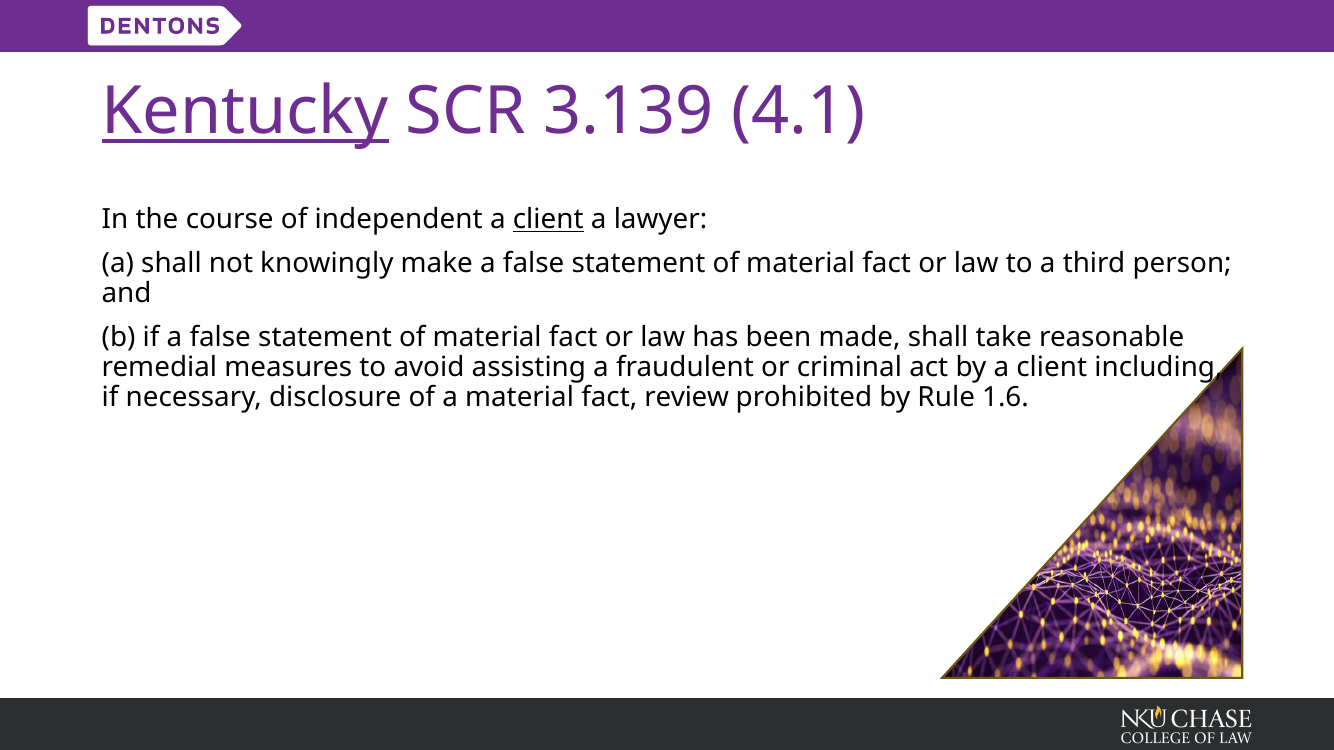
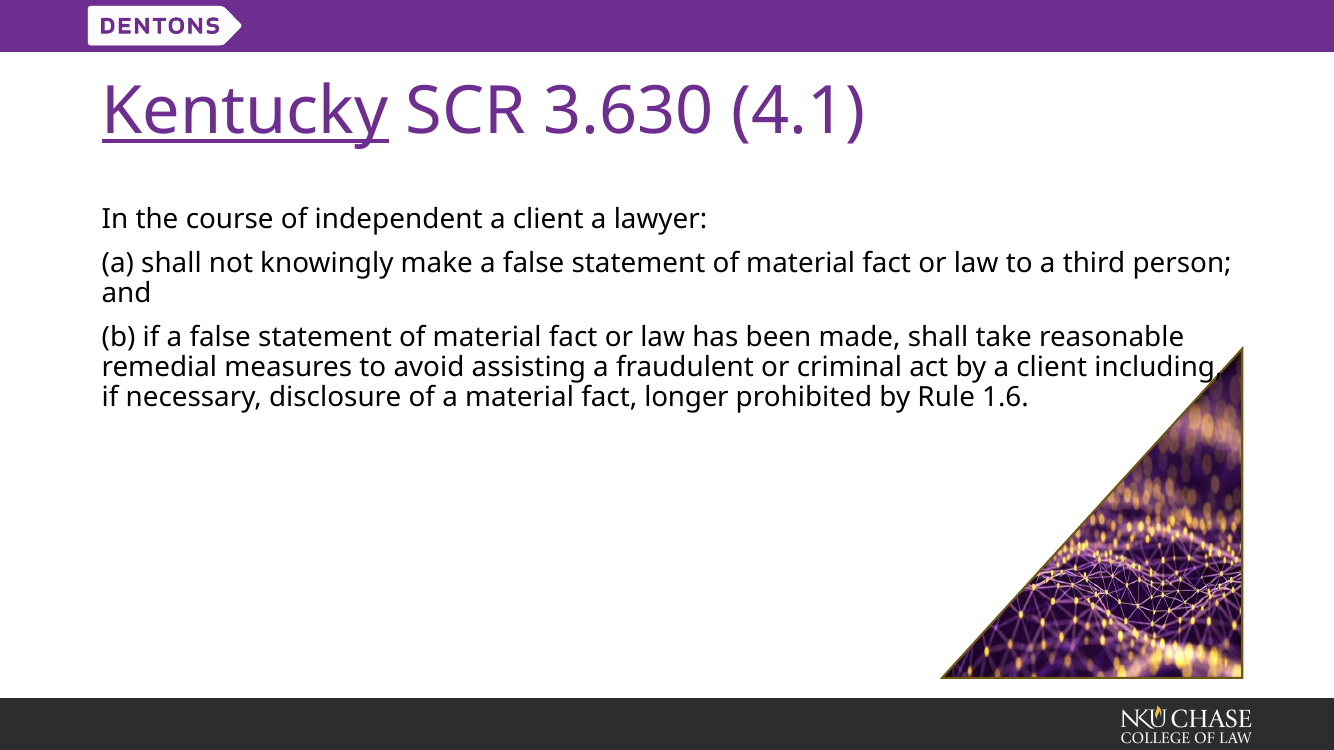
3.139: 3.139 -> 3.630
client at (548, 220) underline: present -> none
review: review -> longer
